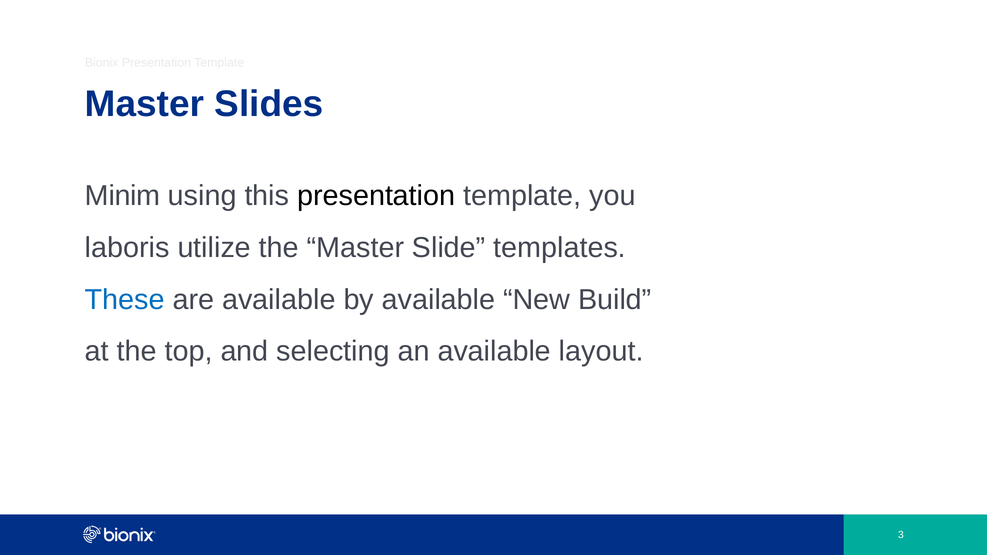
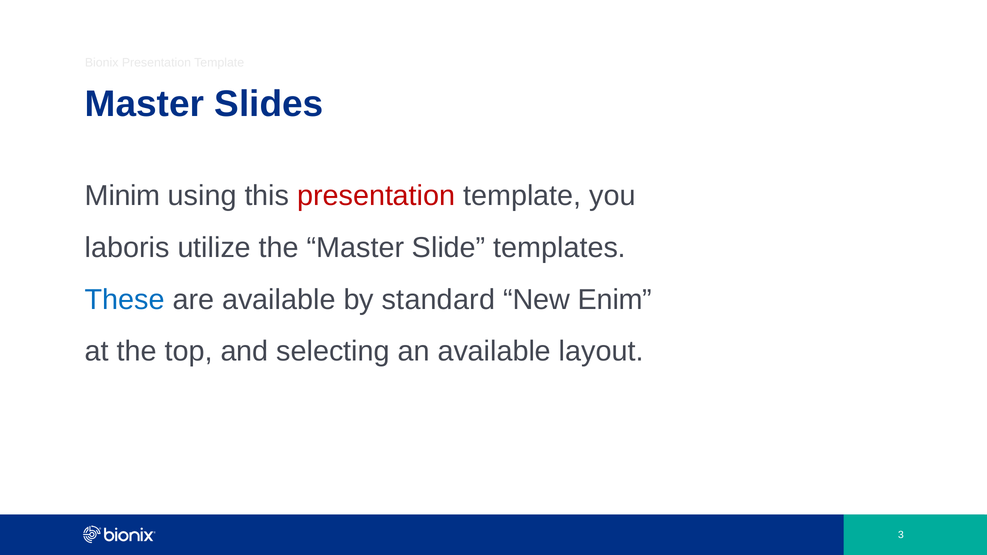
presentation at (376, 196) colour: black -> red
by available: available -> standard
Build: Build -> Enim
